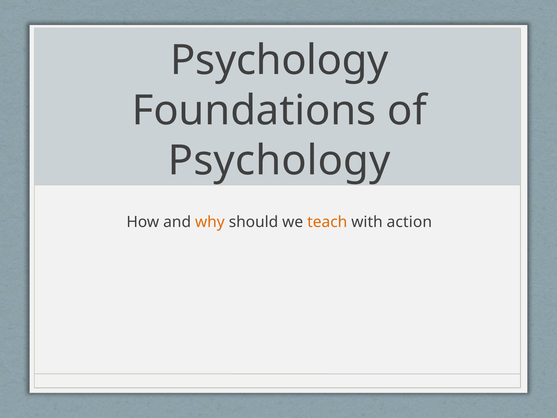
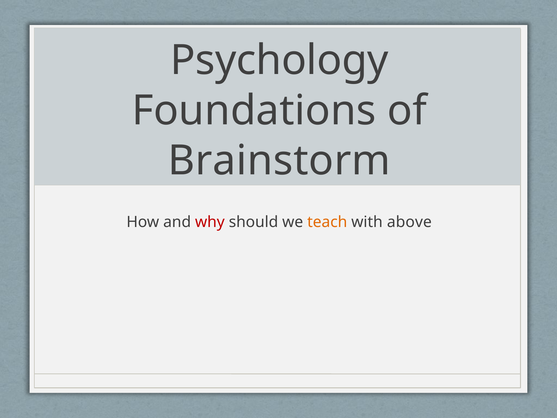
Psychology at (279, 161): Psychology -> Brainstorm
why colour: orange -> red
action: action -> above
